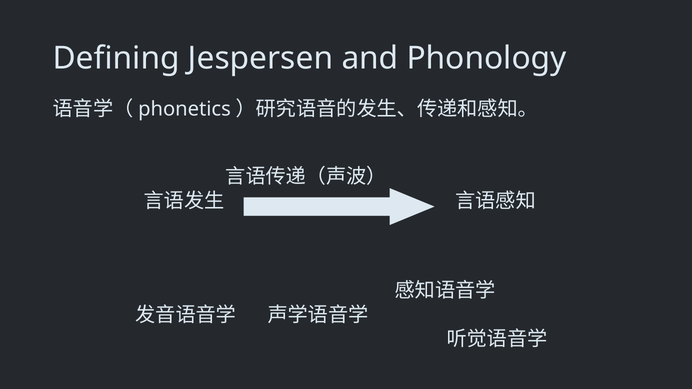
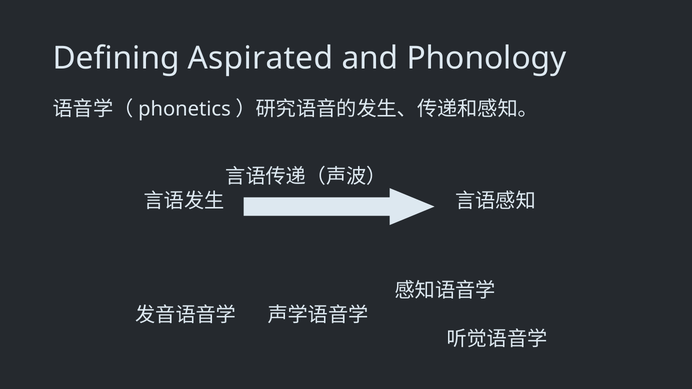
Jespersen: Jespersen -> Aspirated
